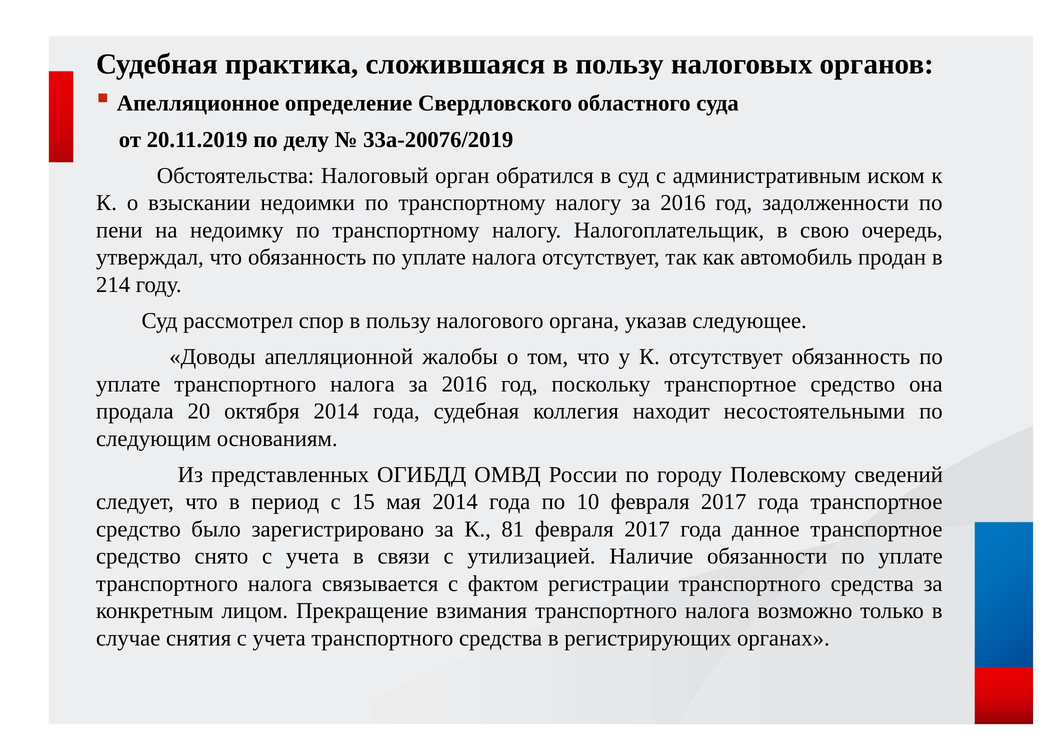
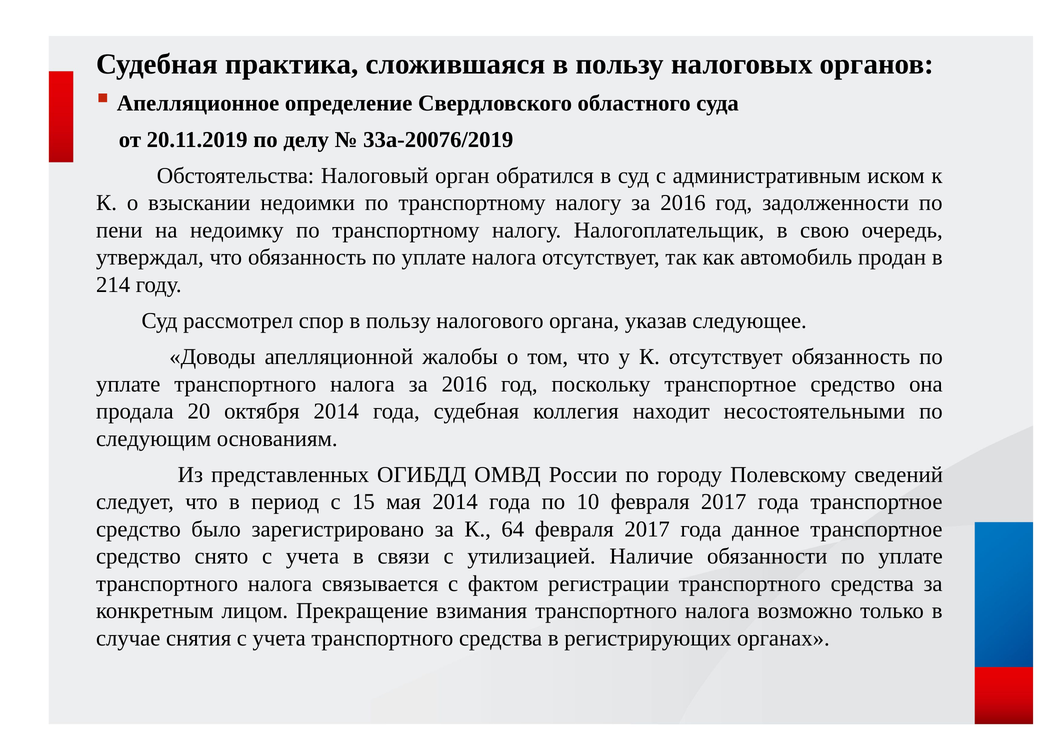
81: 81 -> 64
